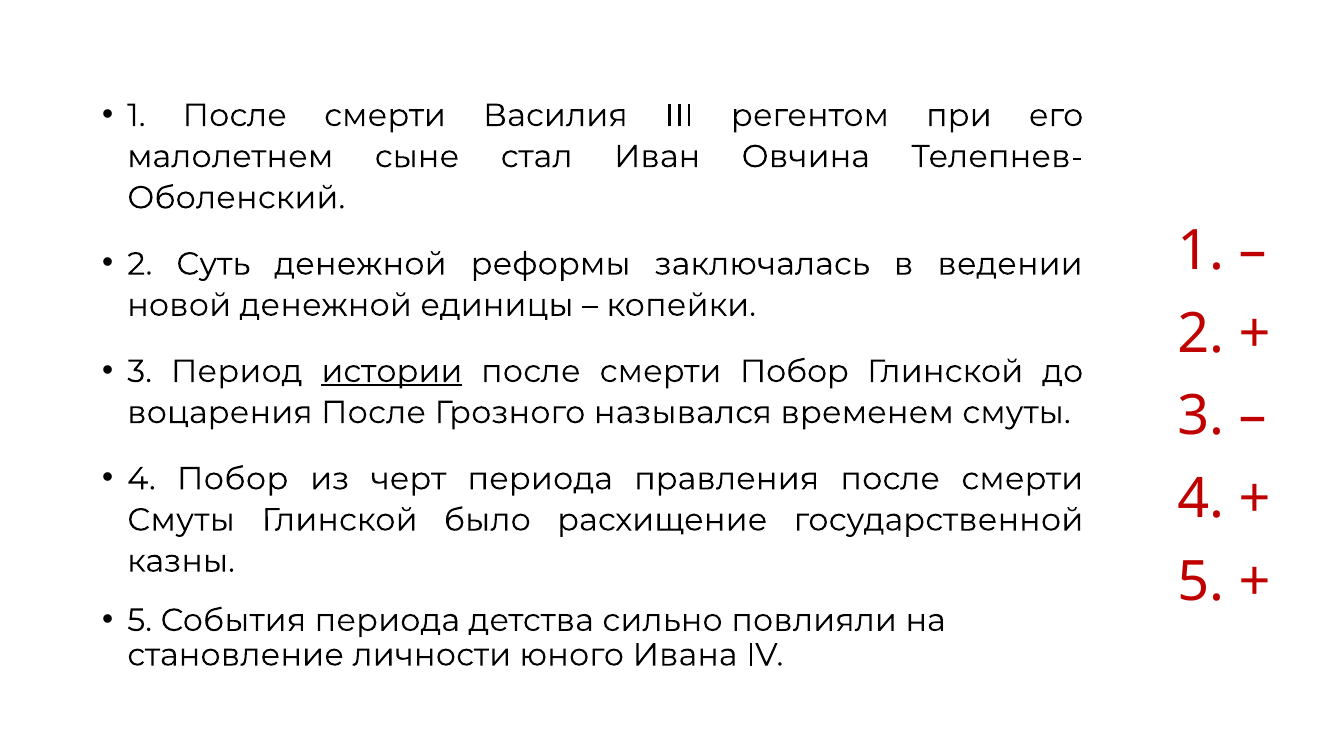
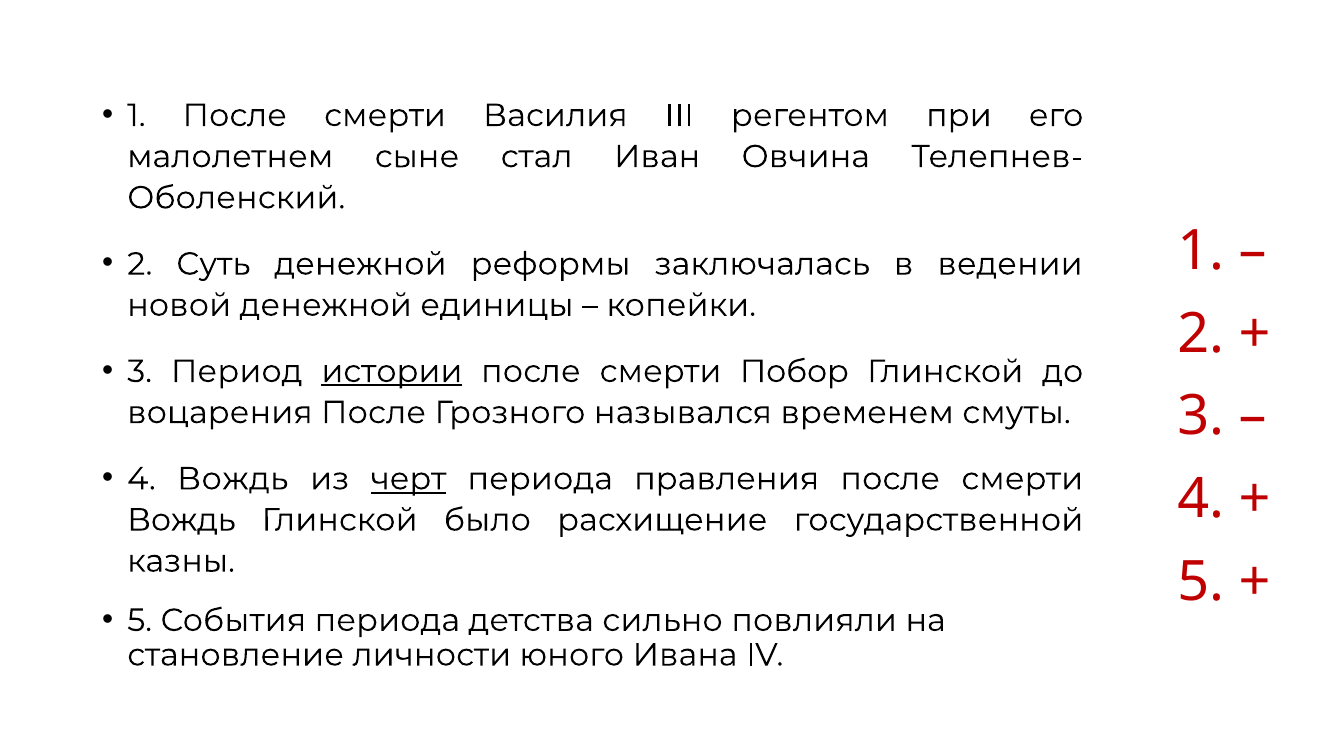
4 Побор: Побор -> Вождь
черт underline: none -> present
Смуты at (181, 520): Смуты -> Вождь
